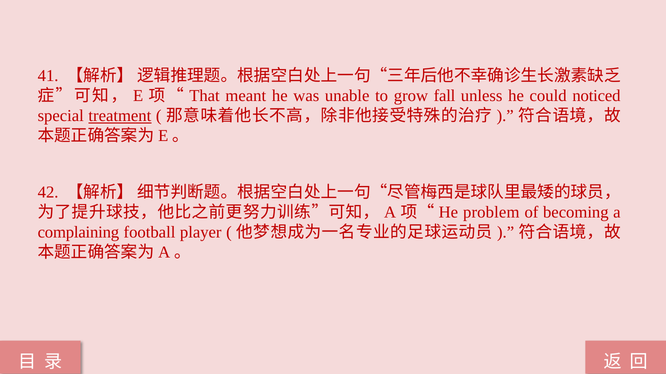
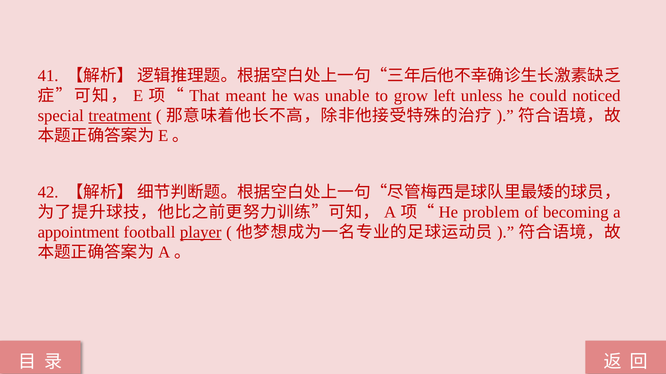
fall: fall -> left
complaining: complaining -> appointment
player underline: none -> present
